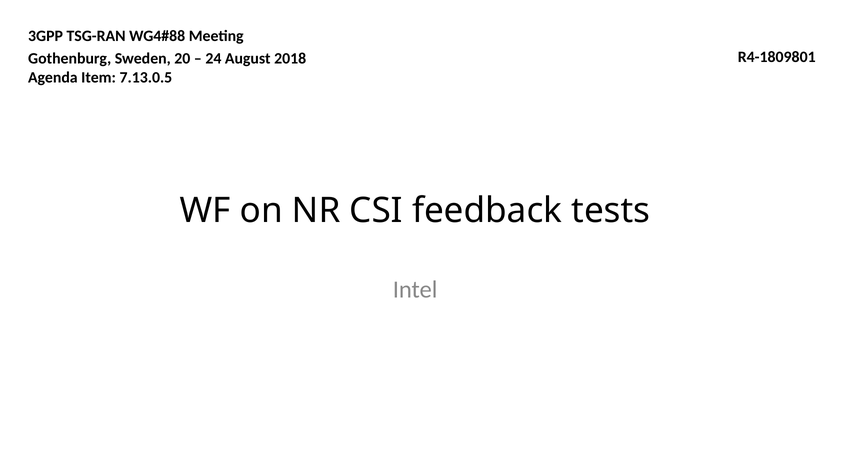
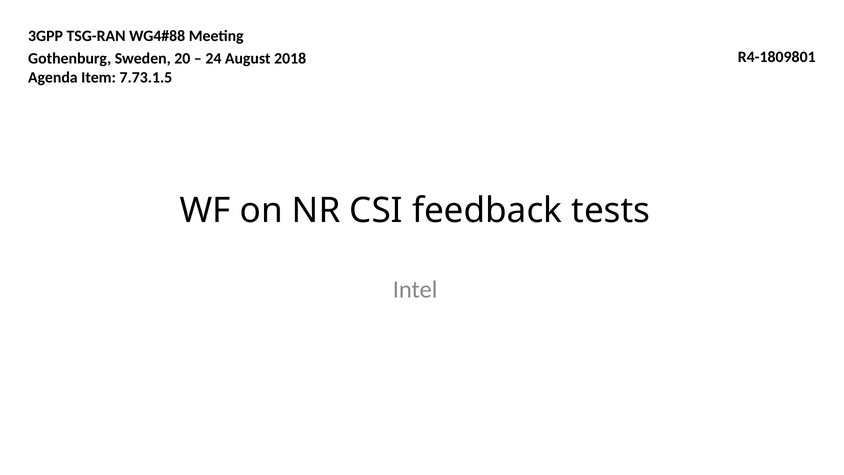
7.13.0.5: 7.13.0.5 -> 7.73.1.5
